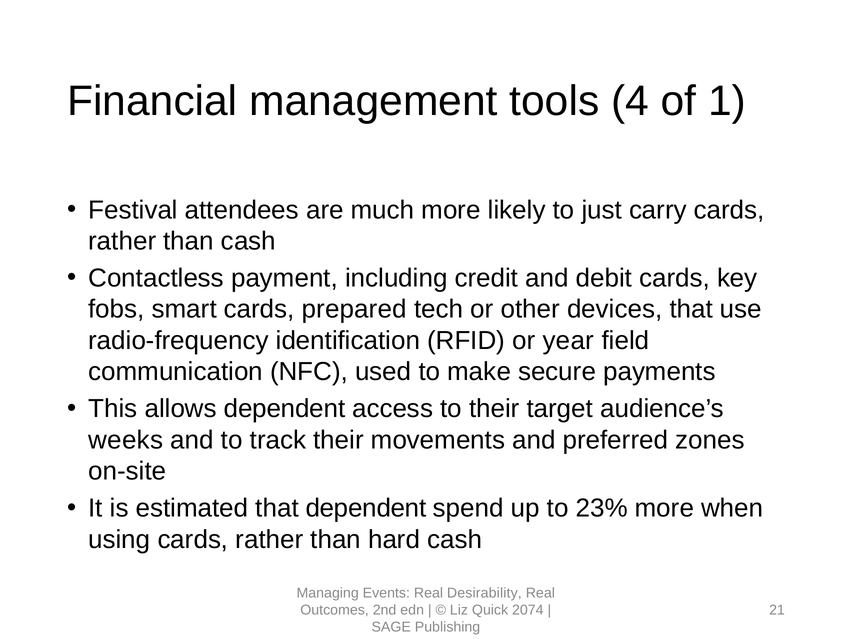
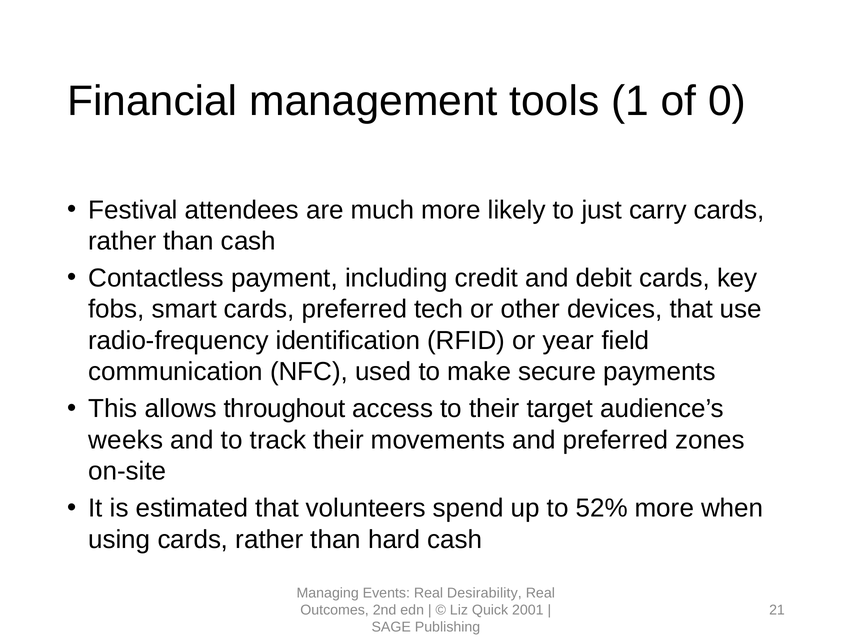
4: 4 -> 1
1: 1 -> 0
cards prepared: prepared -> preferred
allows dependent: dependent -> throughout
that dependent: dependent -> volunteers
23%: 23% -> 52%
2074: 2074 -> 2001
